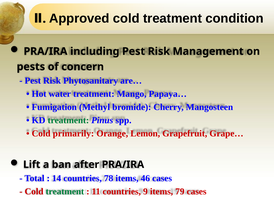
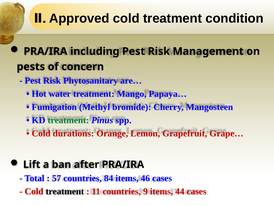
primarily: primarily -> durations
14: 14 -> 57
78: 78 -> 84
treatment at (65, 191) colour: green -> black
79: 79 -> 44
